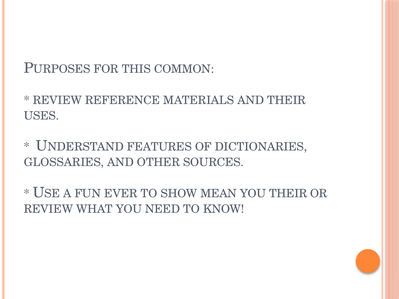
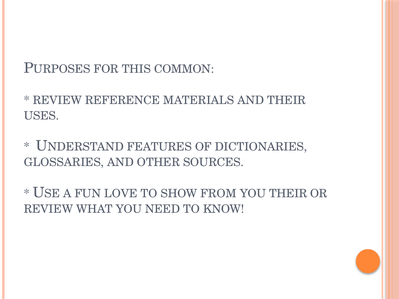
EVER: EVER -> LOVE
MEAN: MEAN -> FROM
